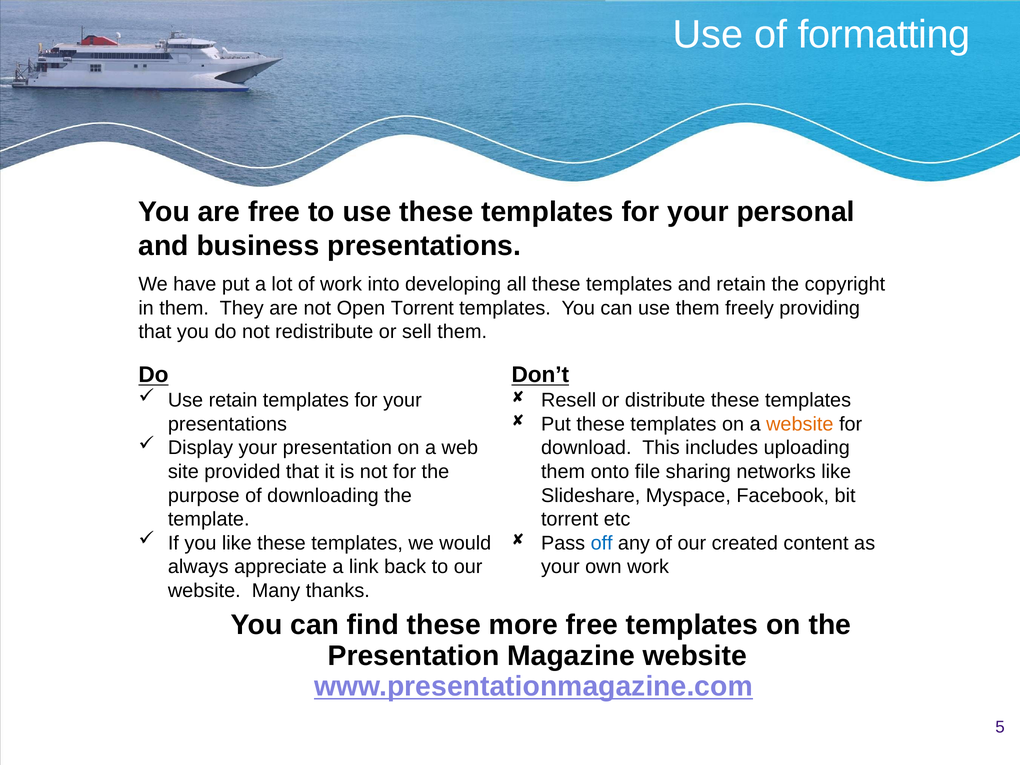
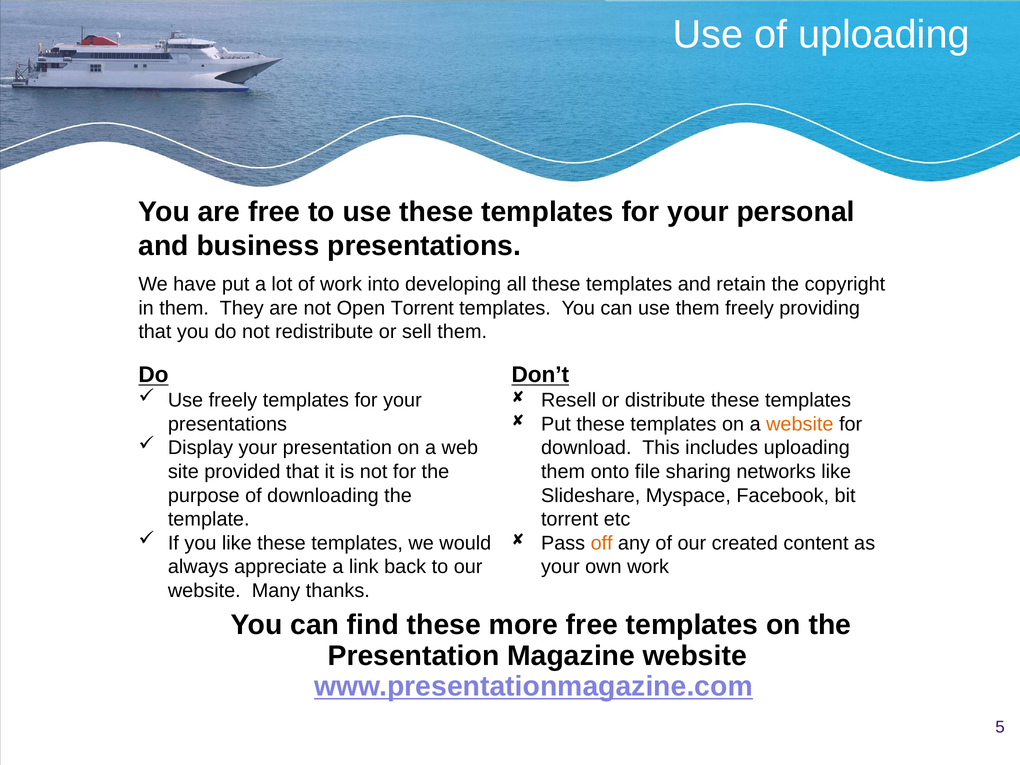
of formatting: formatting -> uploading
Use retain: retain -> freely
off colour: blue -> orange
